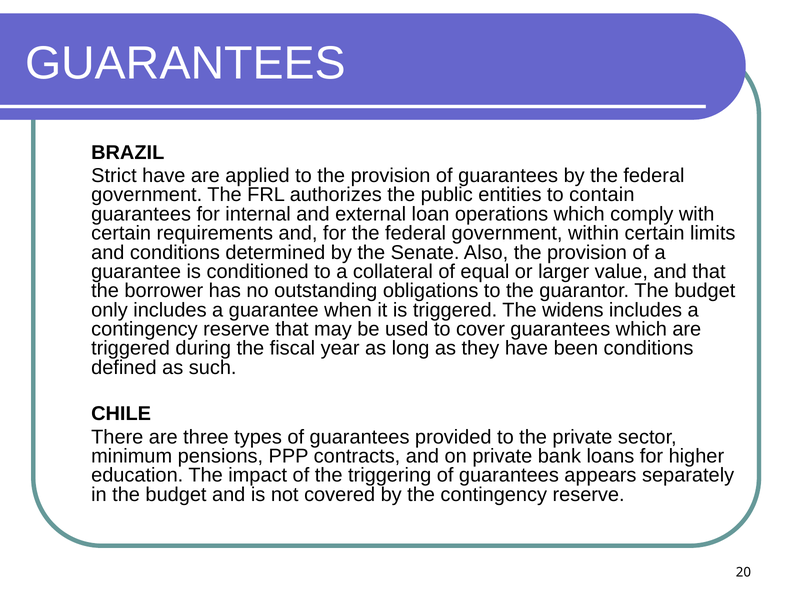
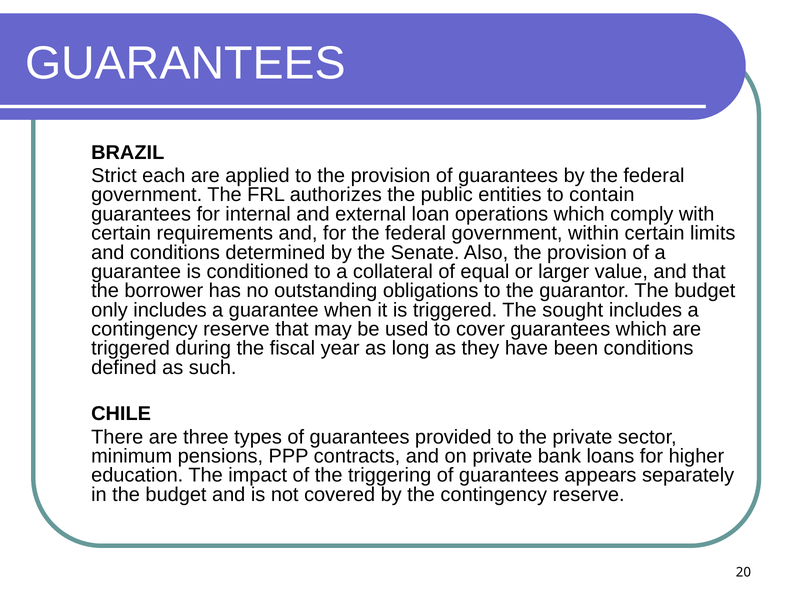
Strict have: have -> each
widens: widens -> sought
